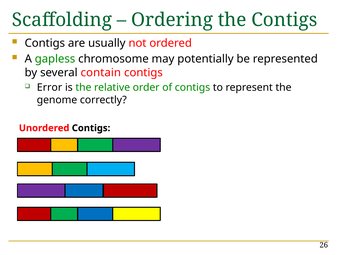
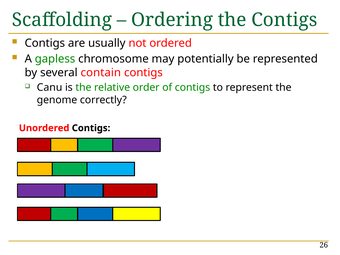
Error: Error -> Canu
